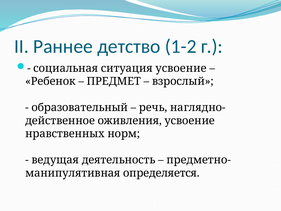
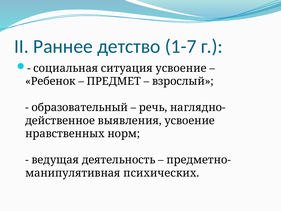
1-2: 1-2 -> 1-7
оживления: оживления -> выявления
определяется: определяется -> психических
